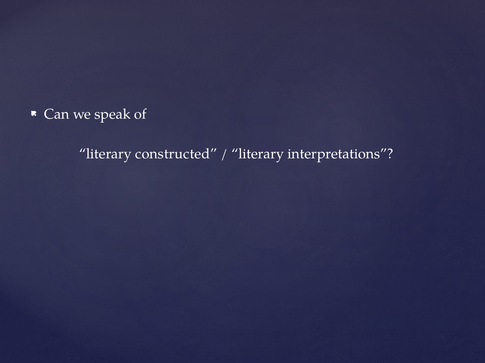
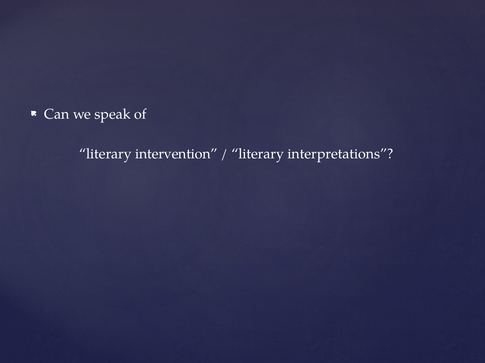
constructed: constructed -> intervention
